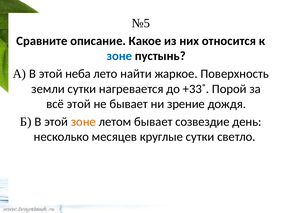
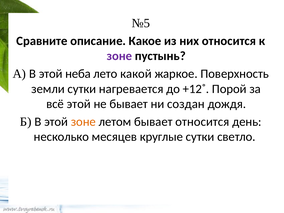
зоне at (119, 56) colour: blue -> purple
найти: найти -> какой
+33˚: +33˚ -> +12˚
зрение: зрение -> создан
бывает созвездие: созвездие -> относится
